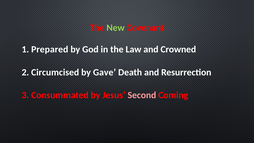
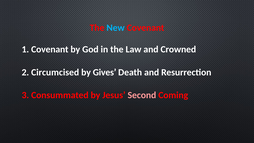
New colour: light green -> light blue
1 Prepared: Prepared -> Covenant
Gave: Gave -> Gives
